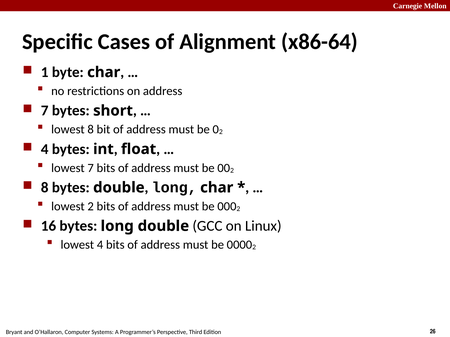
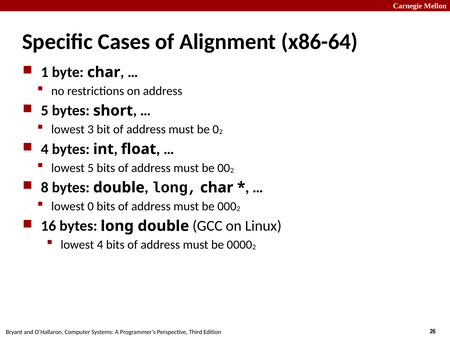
7 at (45, 111): 7 -> 5
lowest 8: 8 -> 3
lowest 7: 7 -> 5
lowest 2: 2 -> 0
